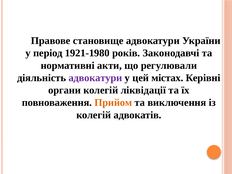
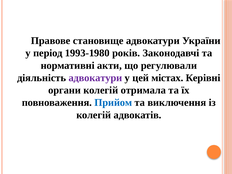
1921-1980: 1921-1980 -> 1993-1980
ліквідації: ліквідації -> отримала
Прийом colour: orange -> blue
